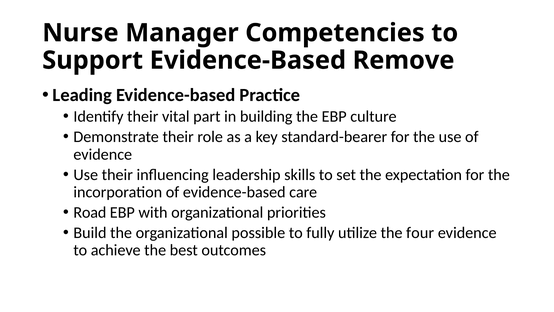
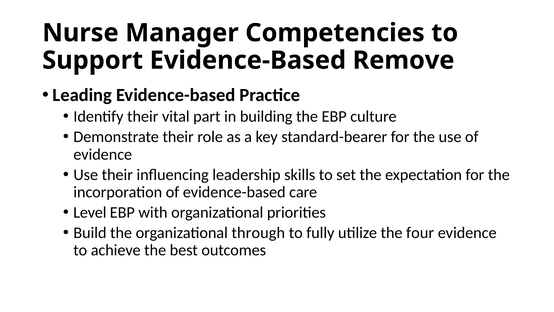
Road: Road -> Level
possible: possible -> through
